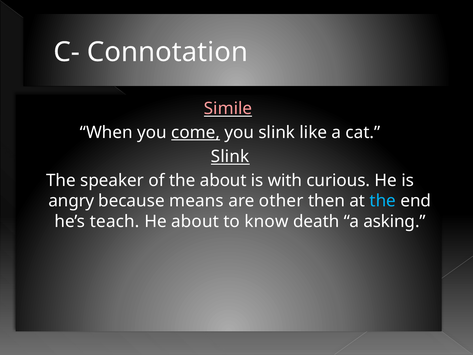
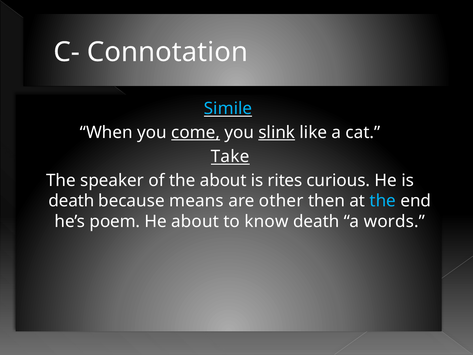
Simile colour: pink -> light blue
slink at (277, 132) underline: none -> present
Slink at (230, 156): Slink -> Take
with: with -> rites
angry at (71, 201): angry -> death
teach: teach -> poem
asking: asking -> words
